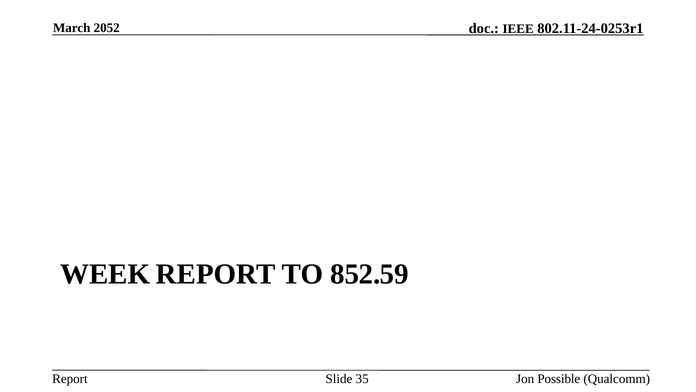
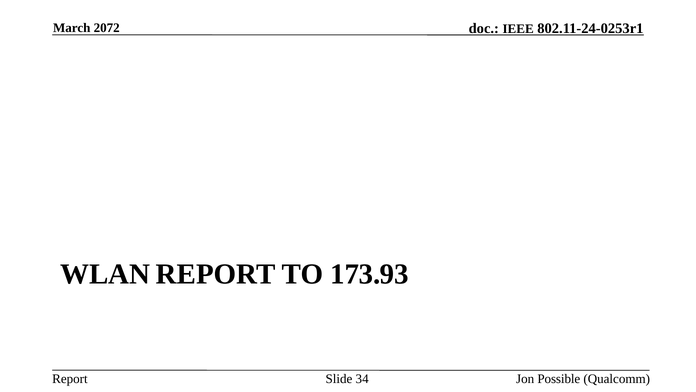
2052: 2052 -> 2072
WEEK: WEEK -> WLAN
852.59: 852.59 -> 173.93
35: 35 -> 34
